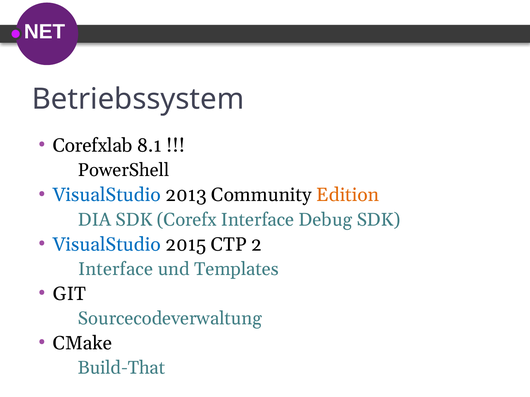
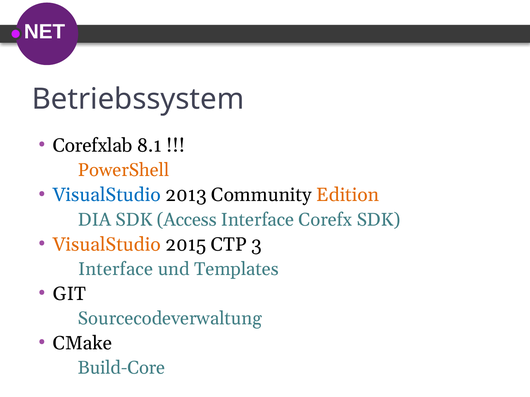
PowerShell colour: black -> orange
Corefx: Corefx -> Access
Debug: Debug -> Corefx
VisualStudio at (107, 245) colour: blue -> orange
2: 2 -> 3
Build-That: Build-That -> Build-Core
